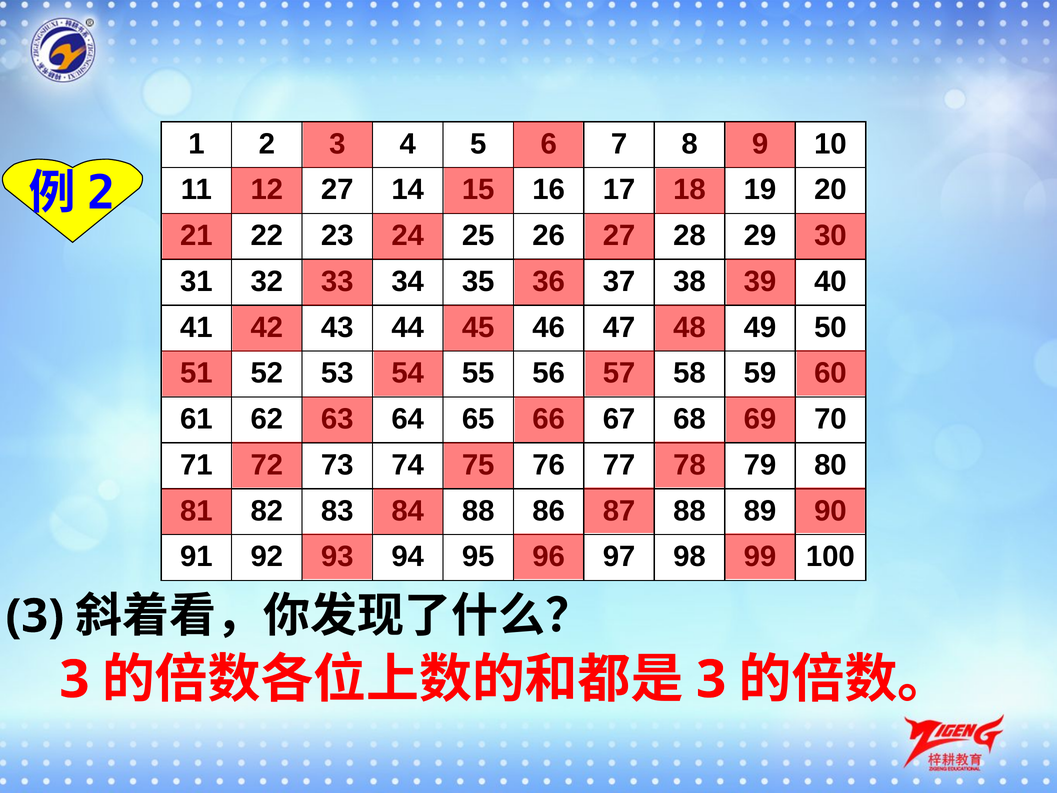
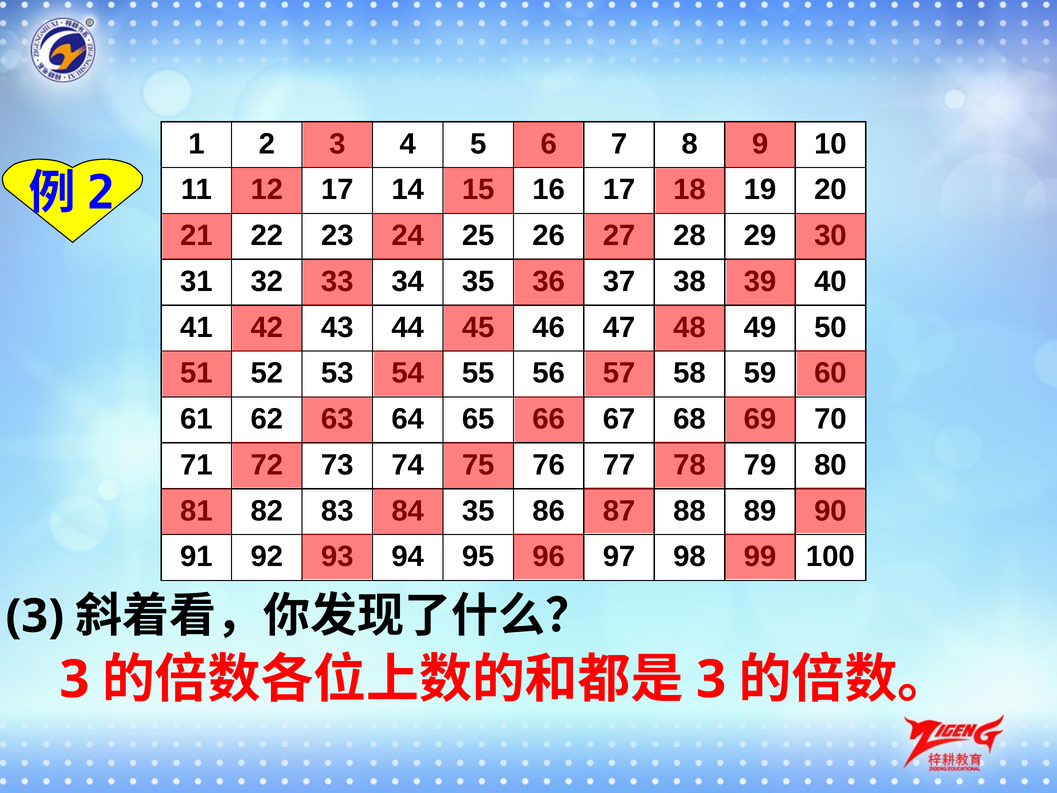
27 at (337, 190): 27 -> 17
88 at (478, 511): 88 -> 35
